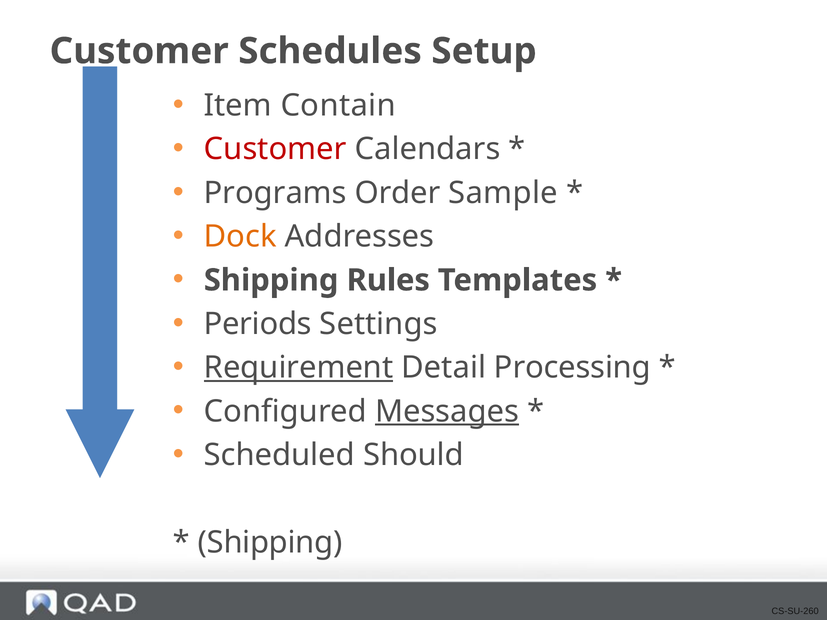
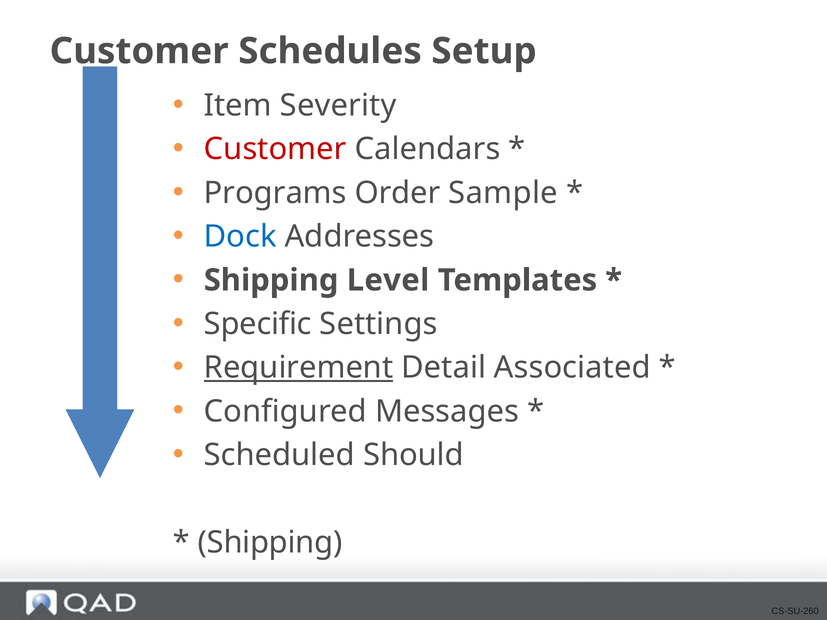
Contain: Contain -> Severity
Dock colour: orange -> blue
Rules: Rules -> Level
Periods: Periods -> Specific
Processing: Processing -> Associated
Messages underline: present -> none
